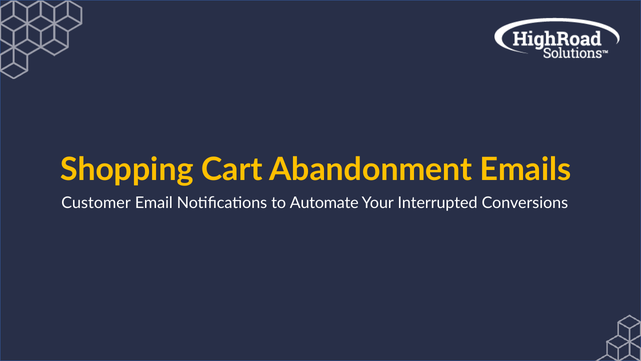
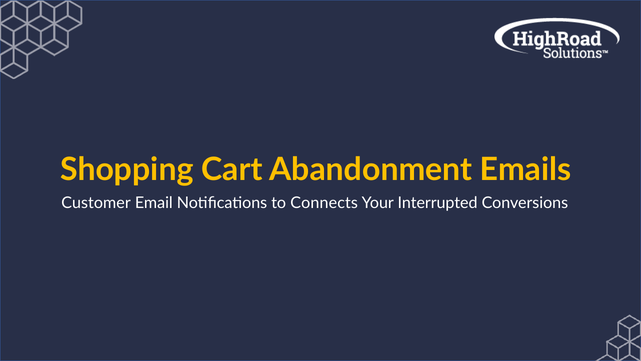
Automate: Automate -> Connects
